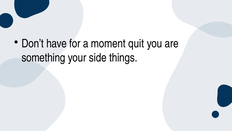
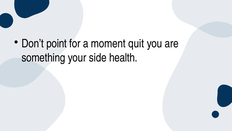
have: have -> point
things: things -> health
